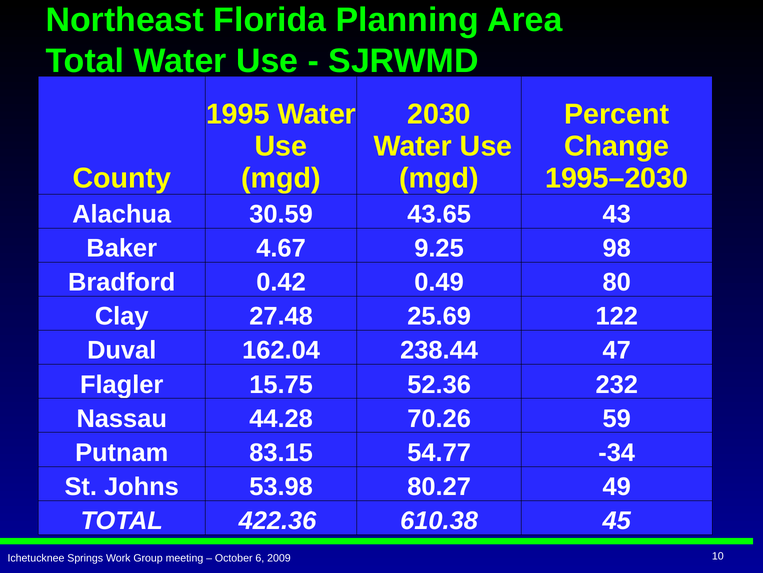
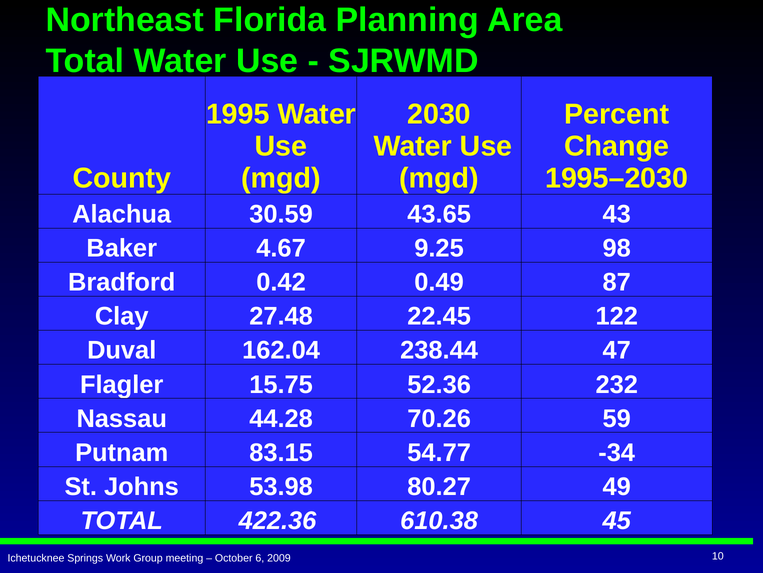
80: 80 -> 87
25.69: 25.69 -> 22.45
